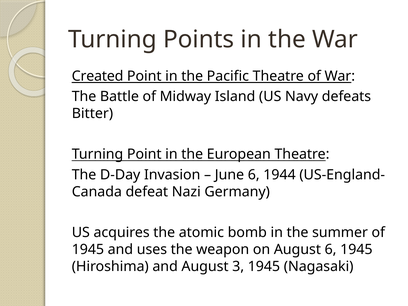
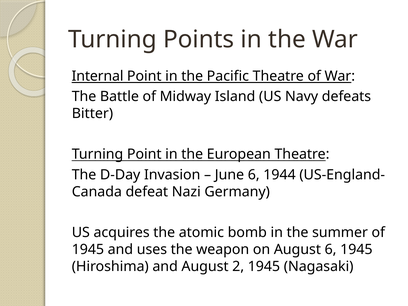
Created: Created -> Internal
3: 3 -> 2
